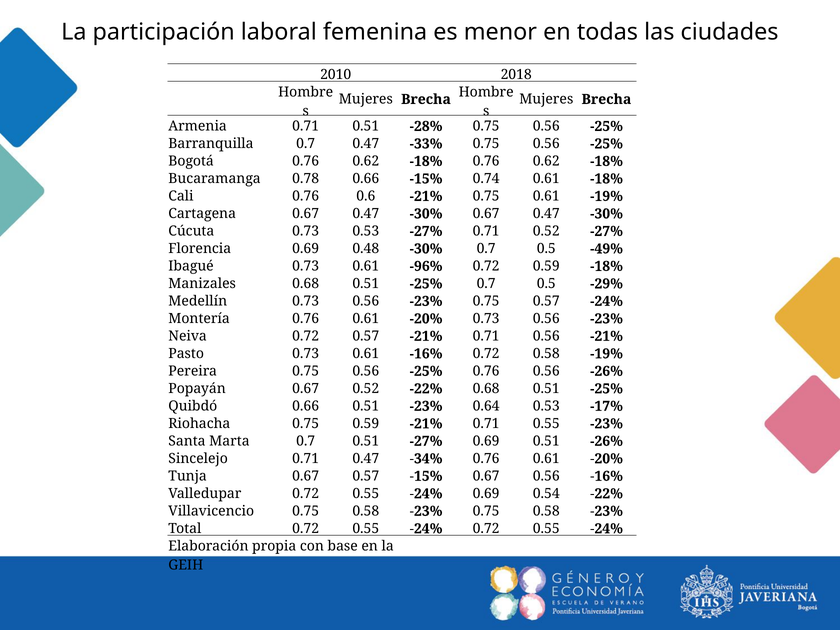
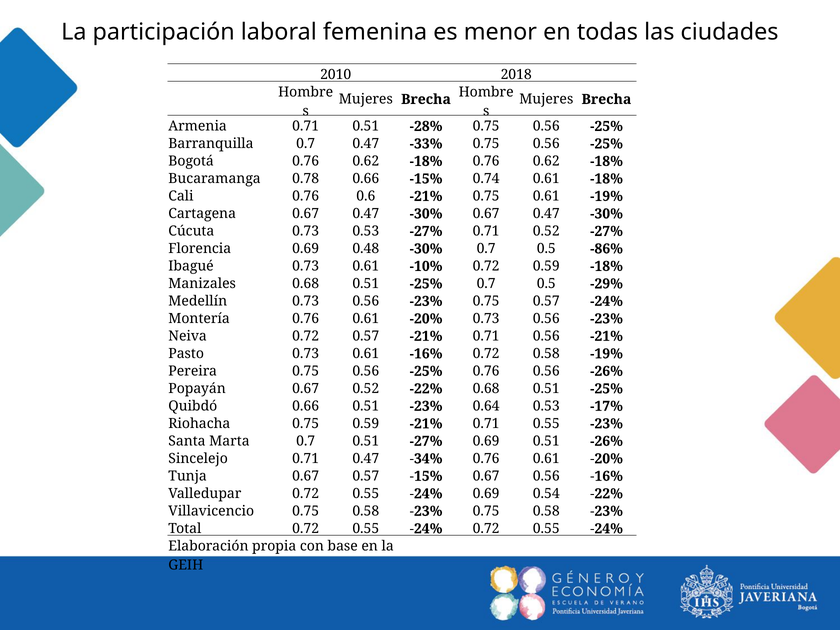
-49%: -49% -> -86%
-96%: -96% -> -10%
